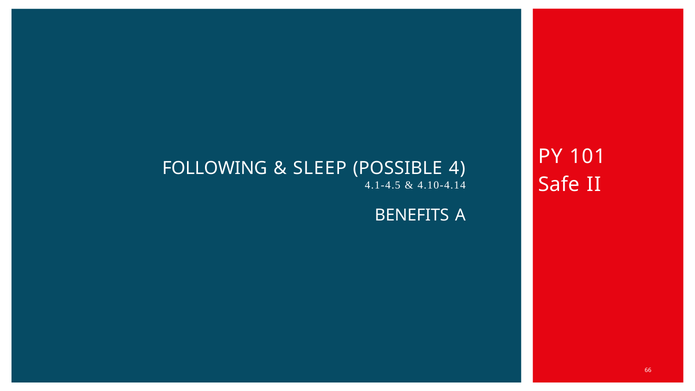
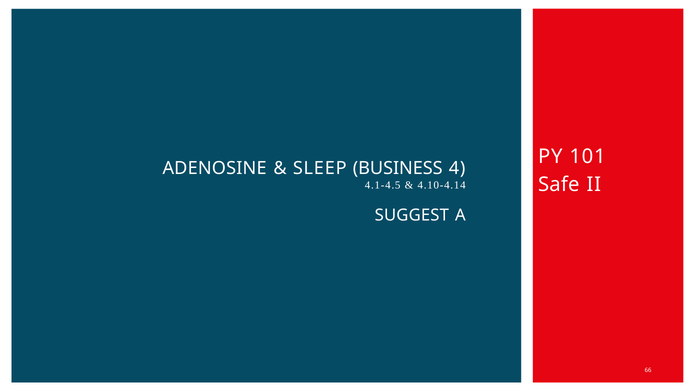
FOLLOWING: FOLLOWING -> ADENOSINE
POSSIBLE: POSSIBLE -> BUSINESS
BENEFITS: BENEFITS -> SUGGEST
